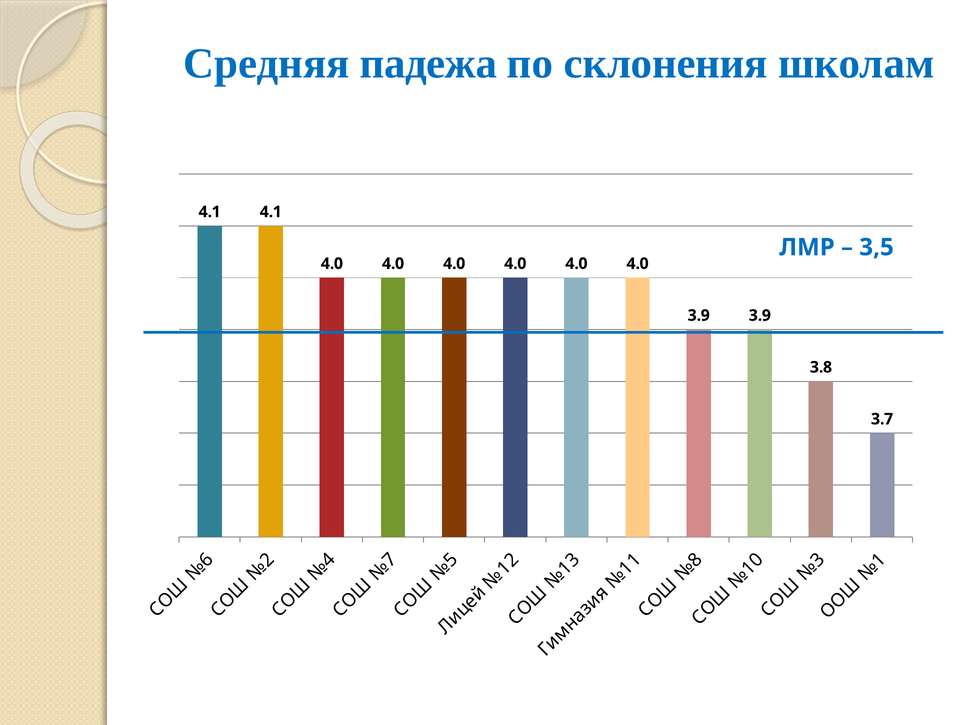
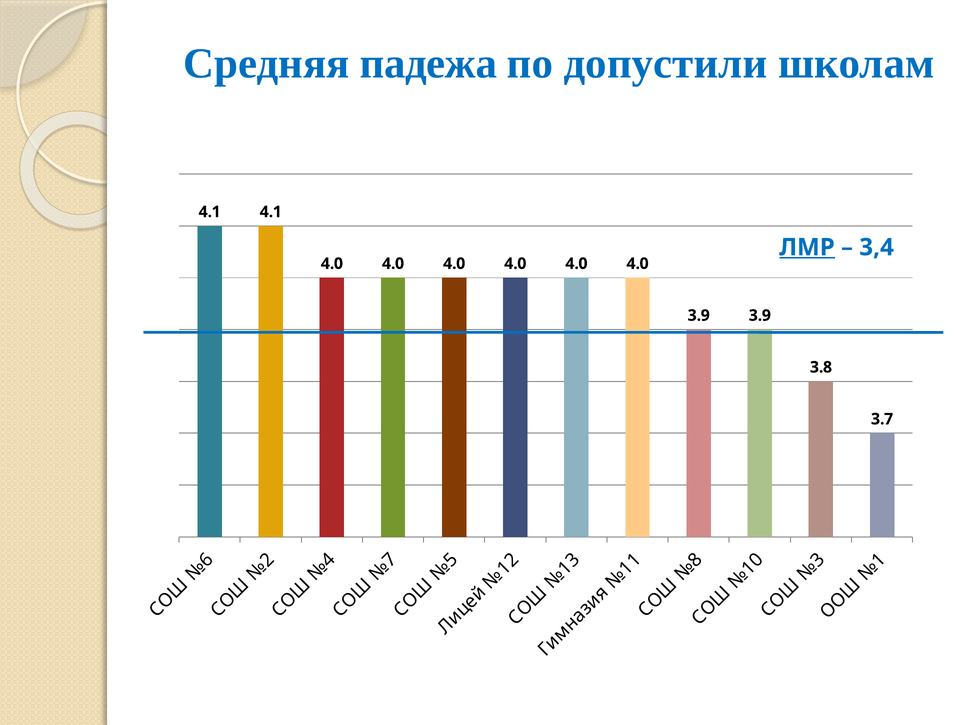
склонения: склонения -> допустили
ЛМР underline: none -> present
3,5: 3,5 -> 3,4
